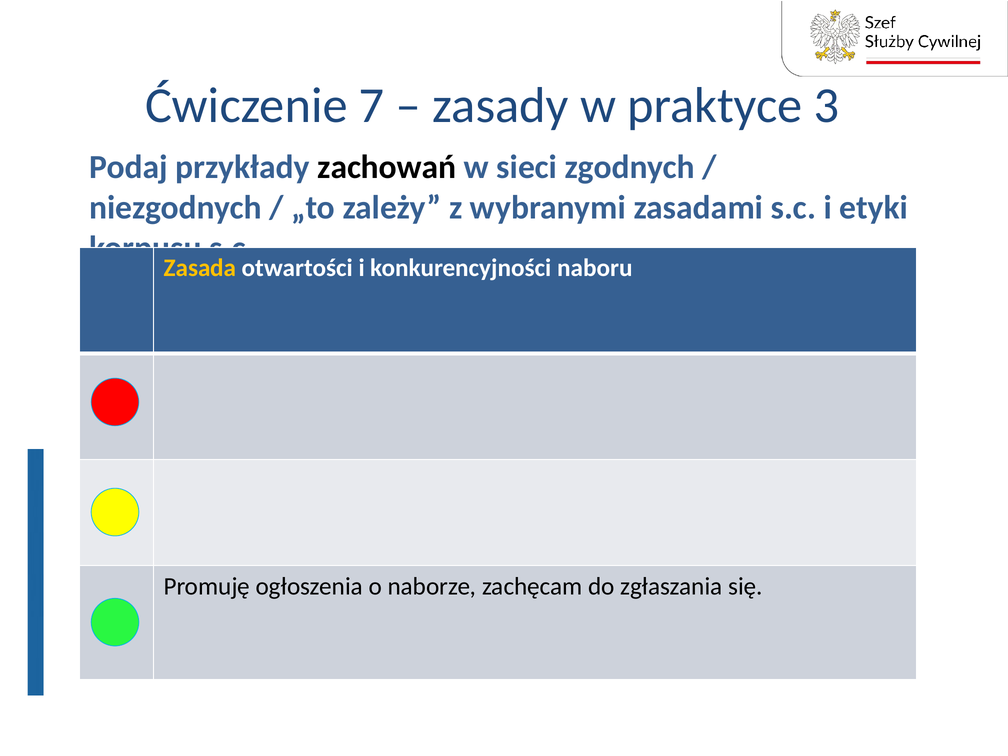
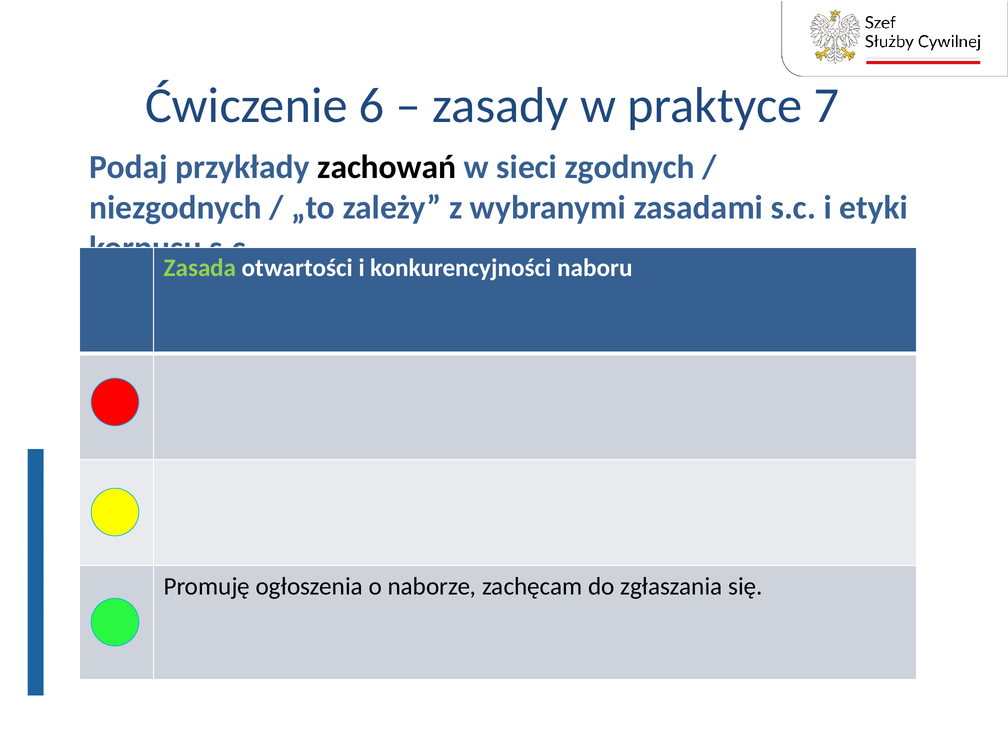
7: 7 -> 6
3: 3 -> 7
Zasada colour: yellow -> light green
